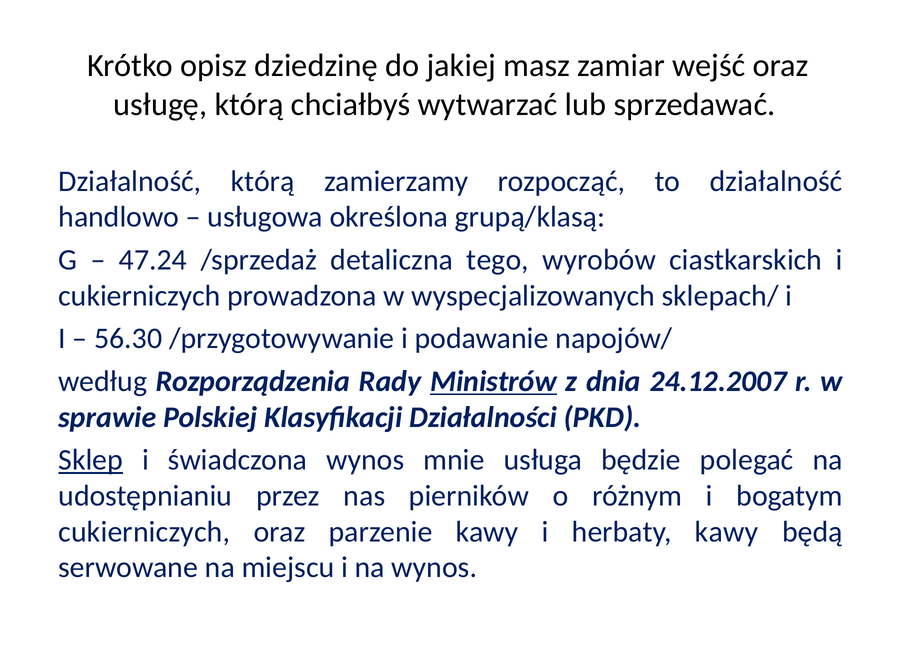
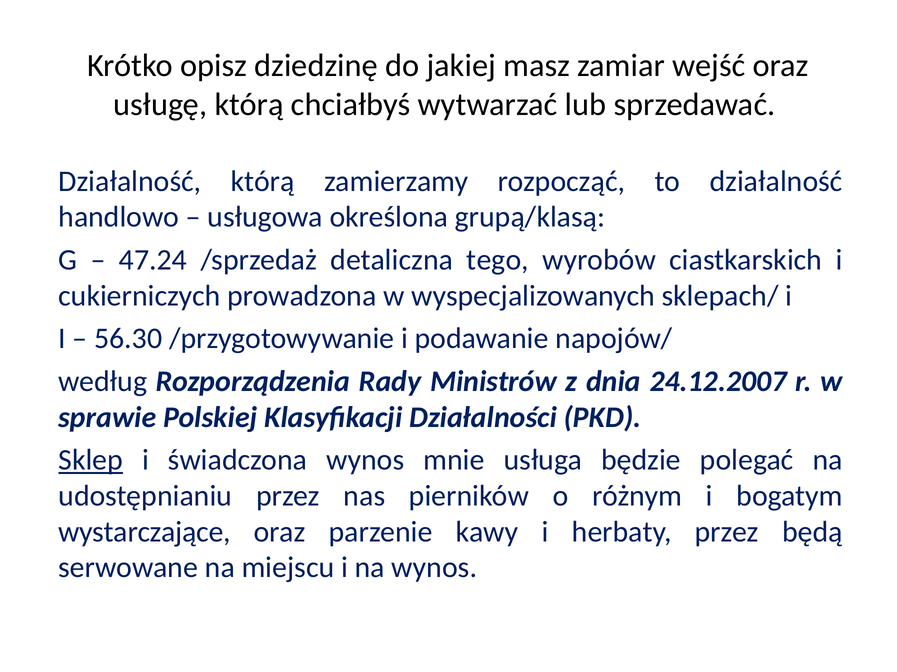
Ministrów underline: present -> none
cukierniczych at (144, 532): cukierniczych -> wystarczające
herbaty kawy: kawy -> przez
